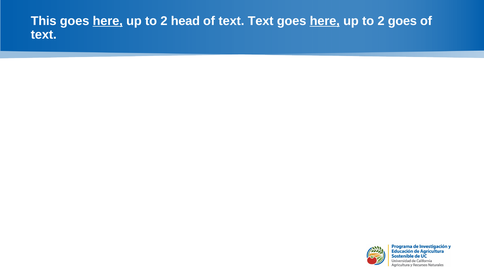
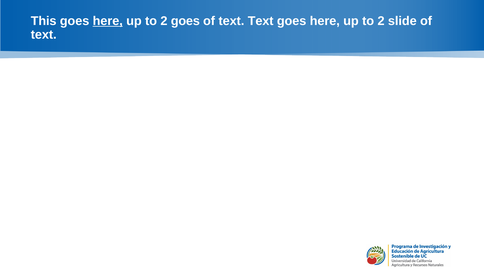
2 head: head -> goes
here at (325, 21) underline: present -> none
2 goes: goes -> slide
